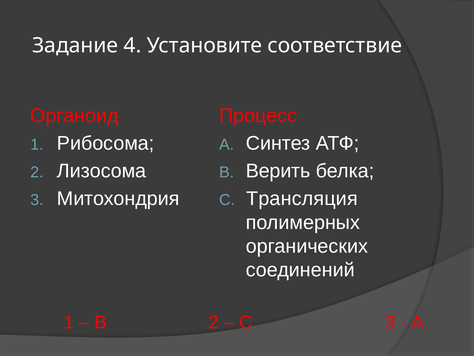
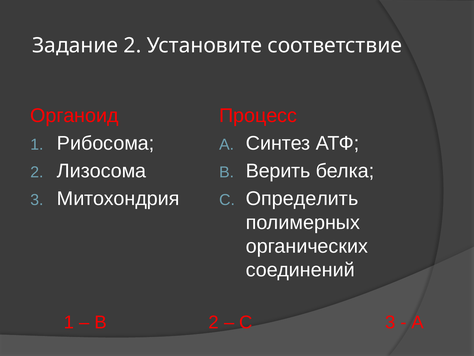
Задание 4: 4 -> 2
Трансляция: Трансляция -> Определить
